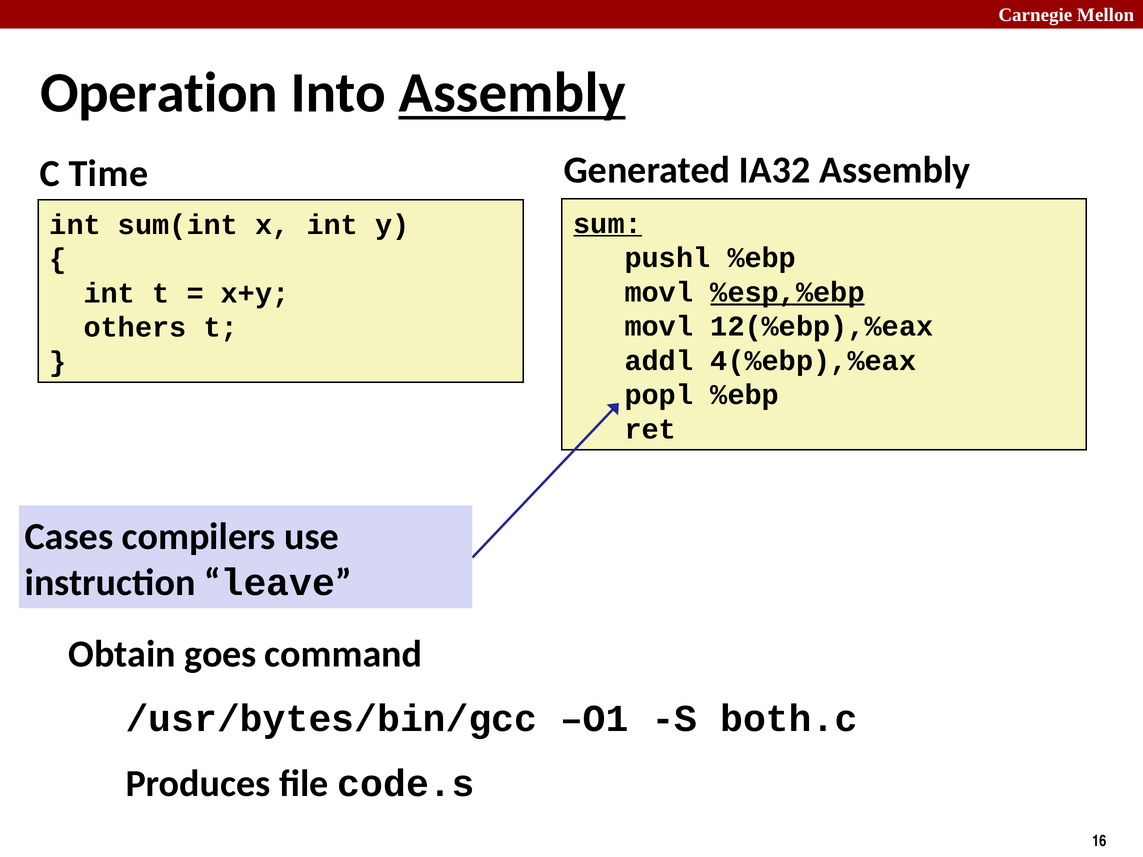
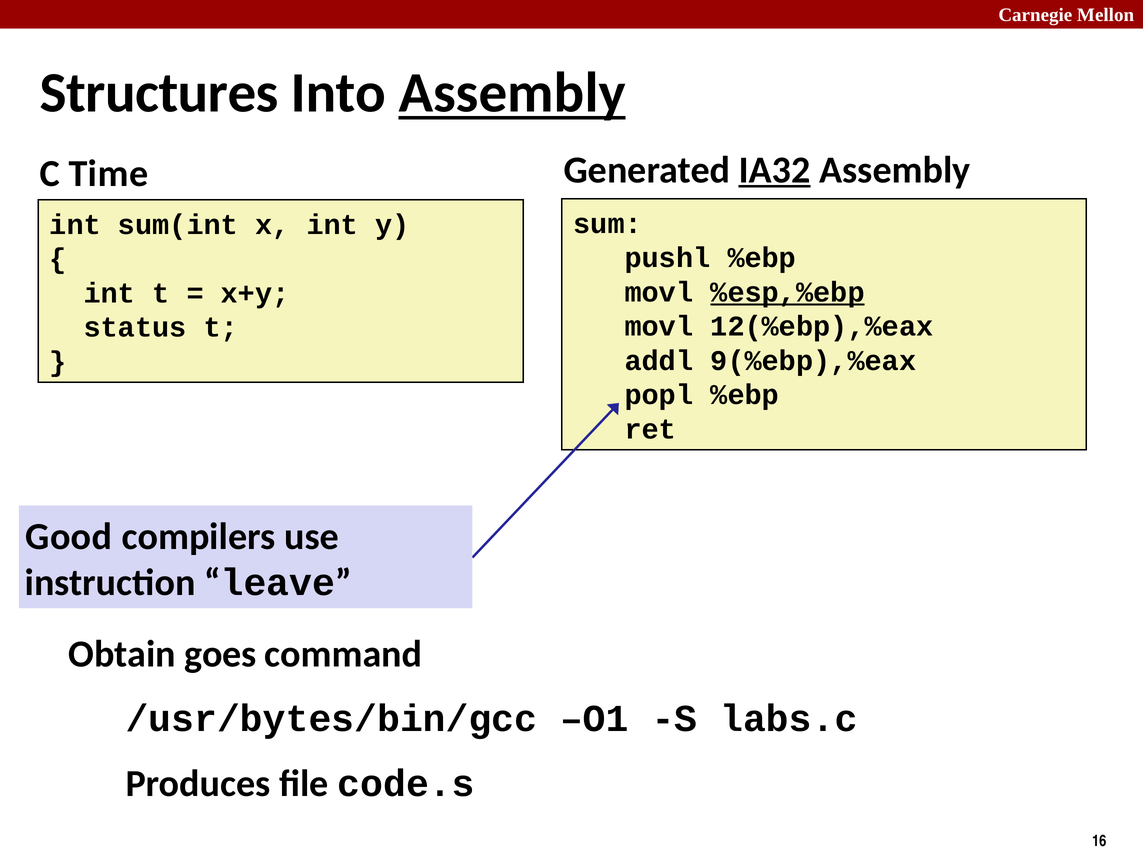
Operation: Operation -> Structures
IA32 underline: none -> present
sum underline: present -> none
others: others -> status
4(%ebp),%eax: 4(%ebp),%eax -> 9(%ebp),%eax
Cases: Cases -> Good
both.c: both.c -> labs.c
